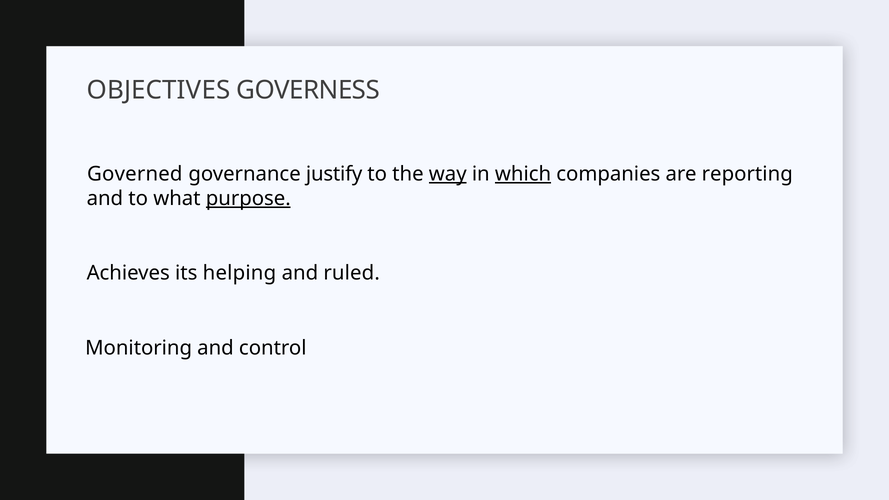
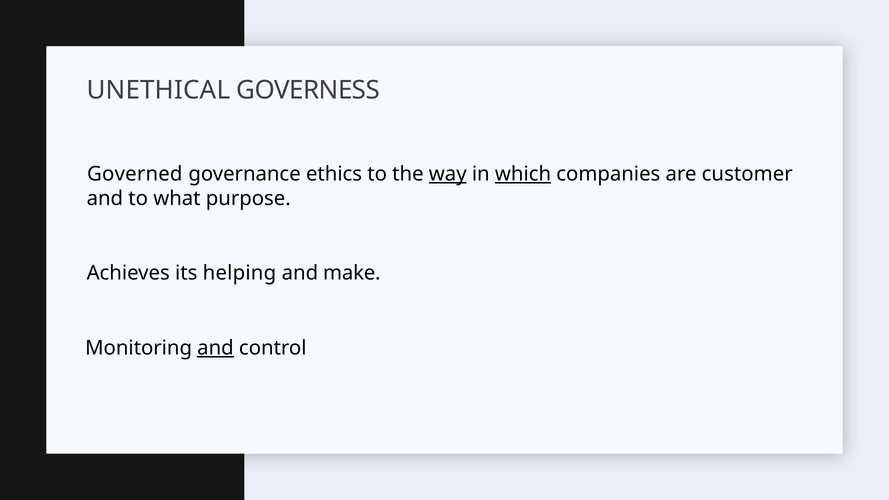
OBJECTIVES: OBJECTIVES -> UNETHICAL
justify: justify -> ethics
reporting: reporting -> customer
purpose underline: present -> none
ruled: ruled -> make
and at (216, 348) underline: none -> present
